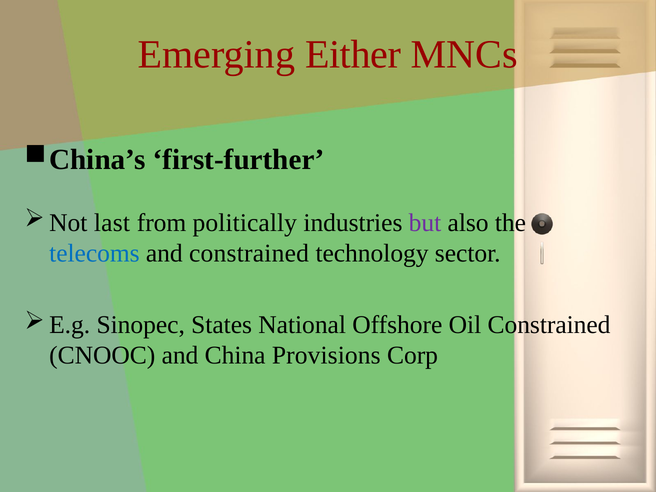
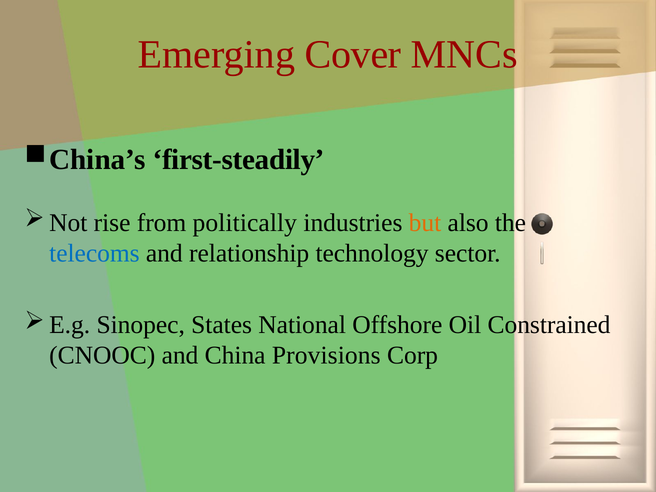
Either: Either -> Cover
first-further: first-further -> first-steadily
last: last -> rise
but colour: purple -> orange
and constrained: constrained -> relationship
